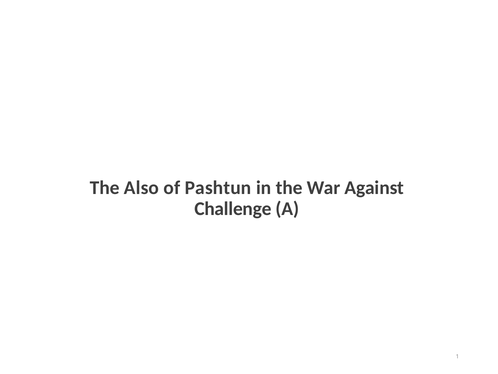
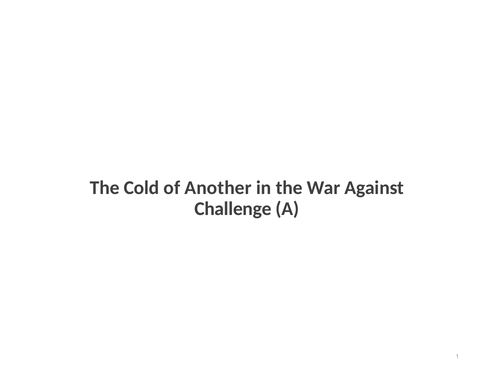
Also: Also -> Cold
Pashtun: Pashtun -> Another
